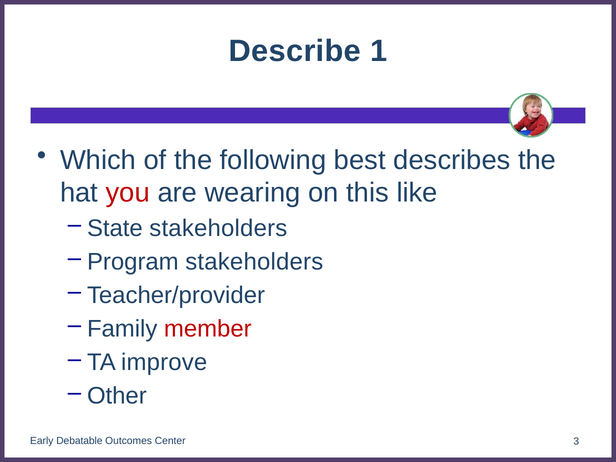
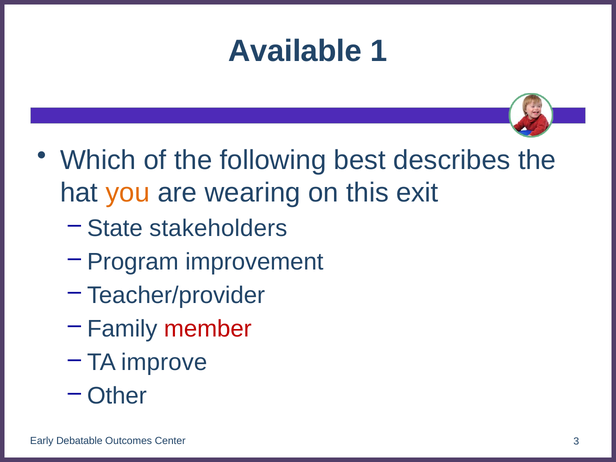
Describe: Describe -> Available
you colour: red -> orange
like: like -> exit
Program stakeholders: stakeholders -> improvement
